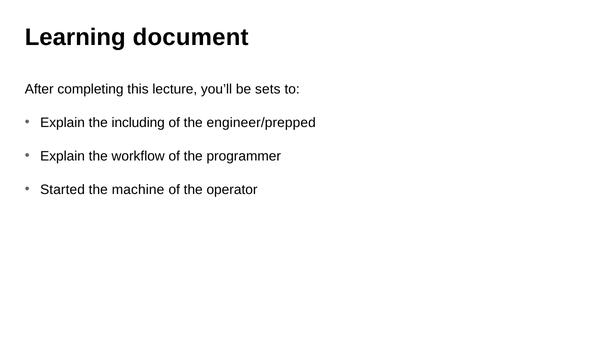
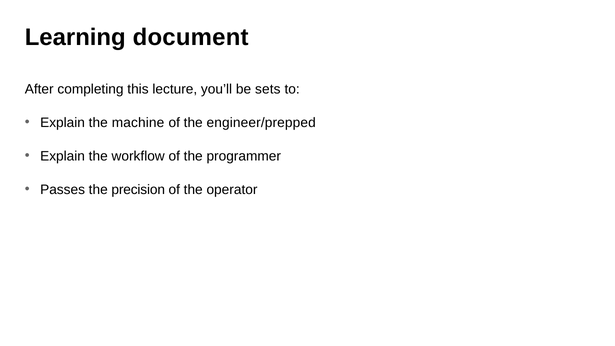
including: including -> machine
Started: Started -> Passes
machine: machine -> precision
